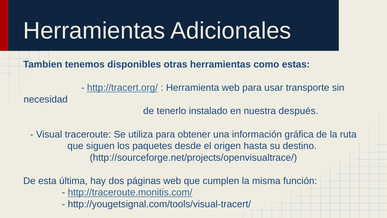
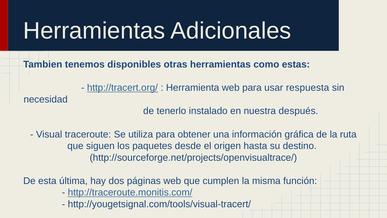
transporte: transporte -> respuesta
